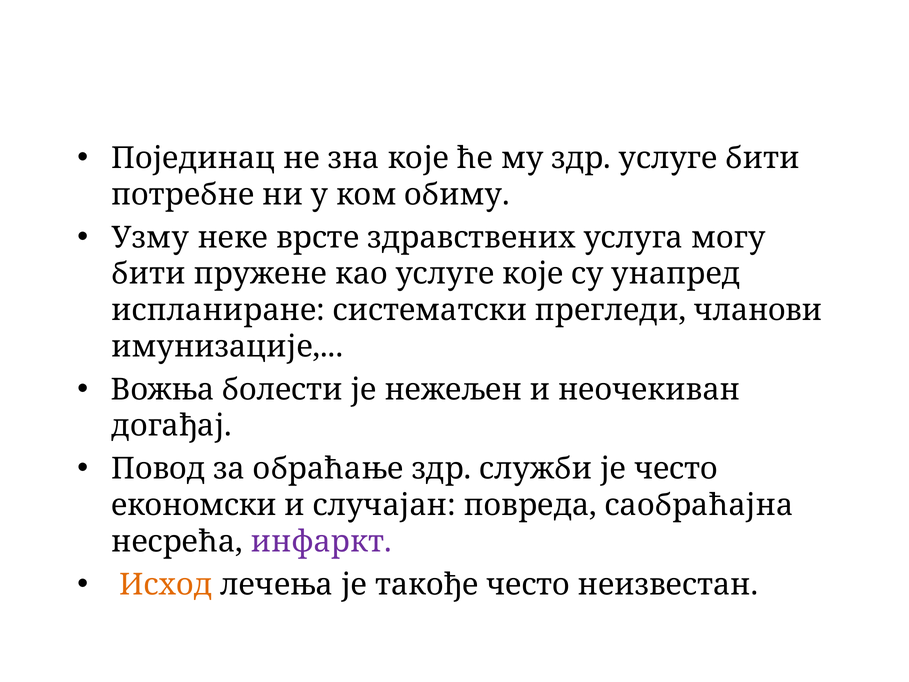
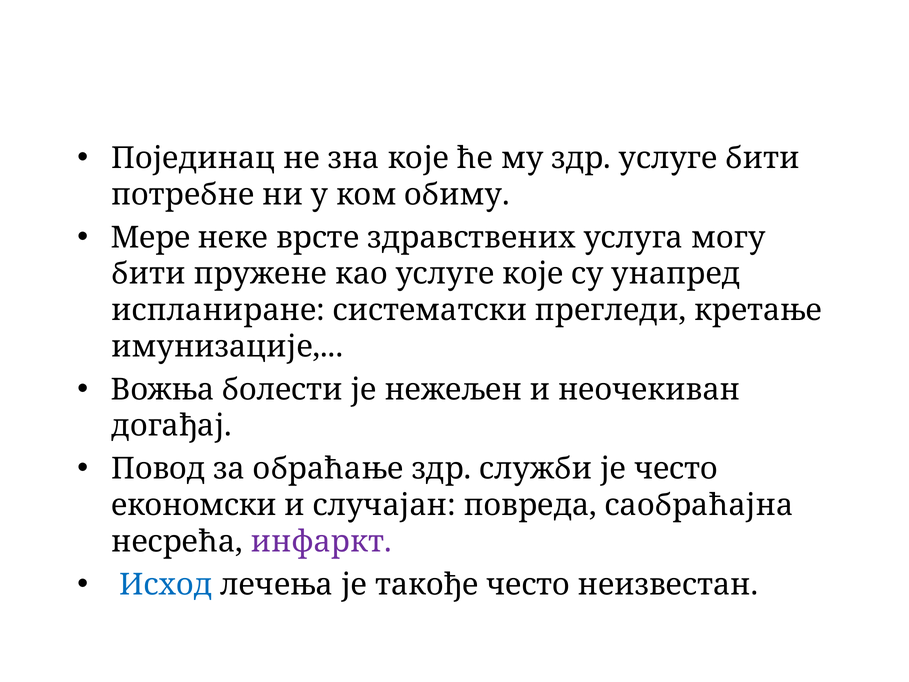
Узму: Узму -> Мере
чланови: чланови -> кретање
Исход colour: orange -> blue
